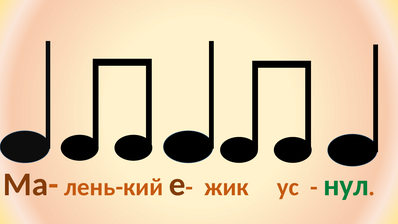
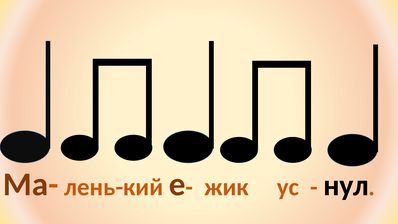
нул colour: green -> black
